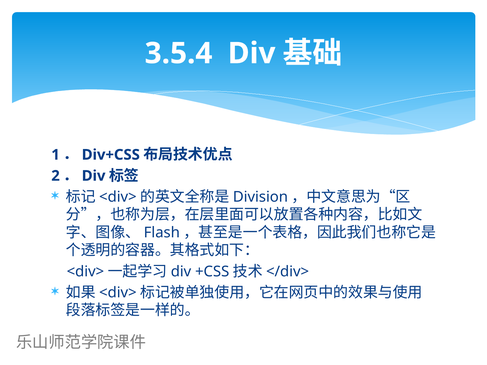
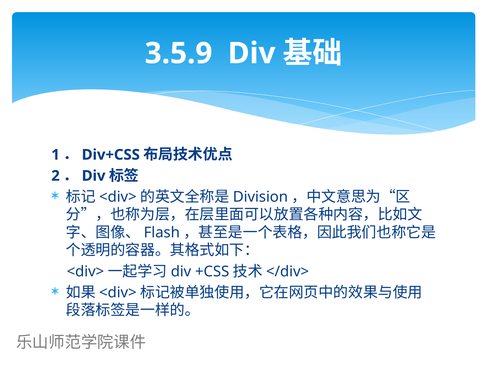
3.5.4: 3.5.4 -> 3.5.9
